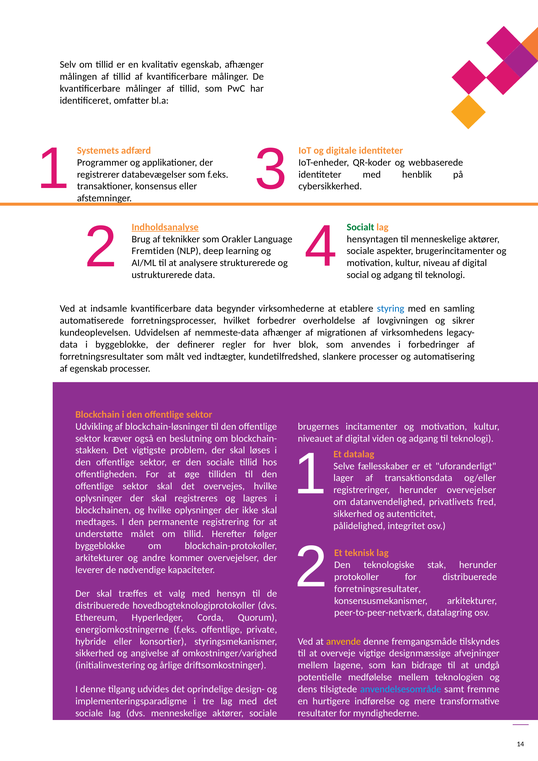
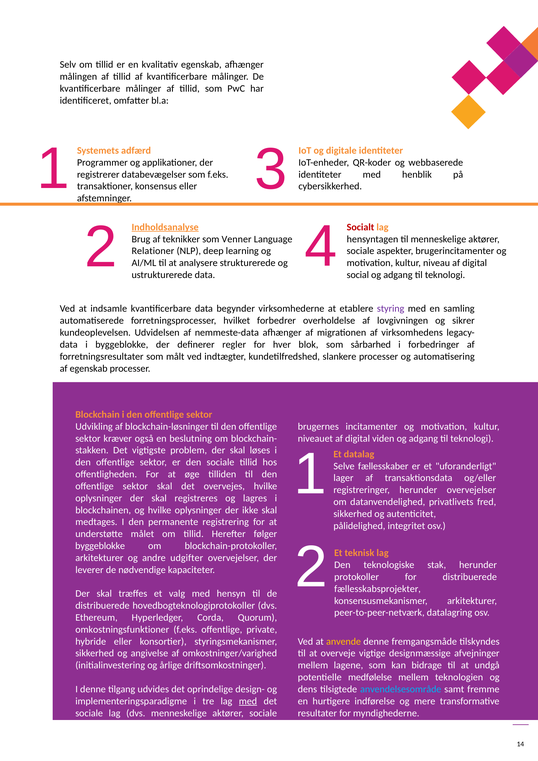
Socialt colour: green -> red
Orakler: Orakler -> Venner
Fremtiden: Fremtiden -> Relationer
styring colour: blue -> purple
anvendes: anvendes -> sårbarhed
kommer: kommer -> udgifter
forretningsresultater at (378, 589): forretningsresultater -> fællesskabsprojekter
energiomkostningerne: energiomkostningerne -> omkostningsfunktioner
med at (248, 701) underline: none -> present
